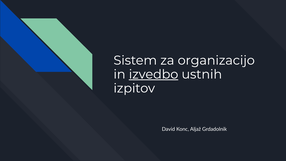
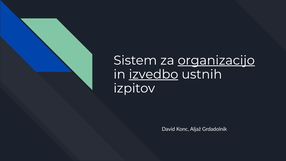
organizacijo underline: none -> present
